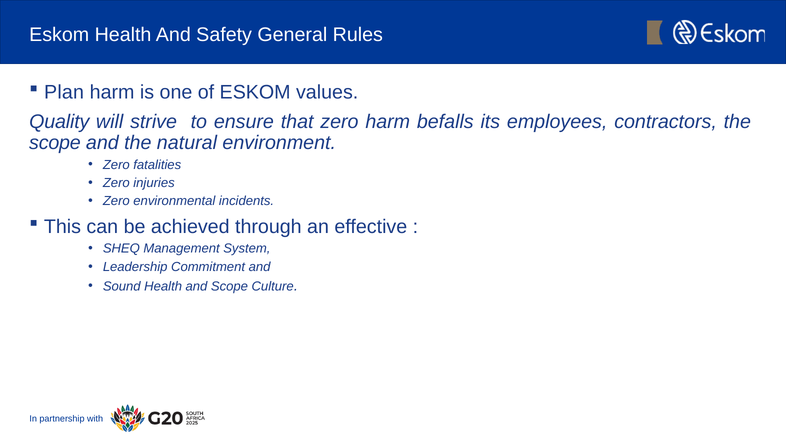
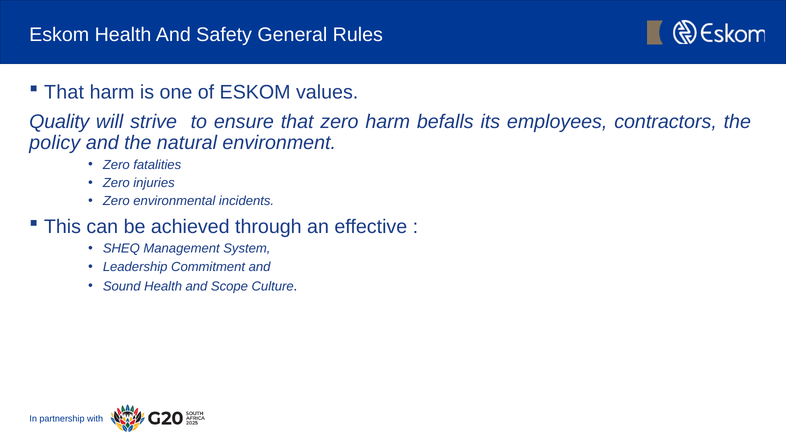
Plan at (64, 92): Plan -> That
scope at (55, 143): scope -> policy
